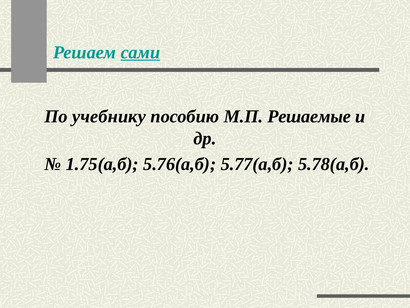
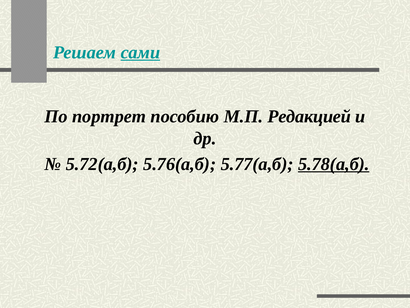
учебнику: учебнику -> портрет
Решаемые: Решаемые -> Редакцией
1.75(а,б: 1.75(а,б -> 5.72(а,б
5.78(а,б underline: none -> present
